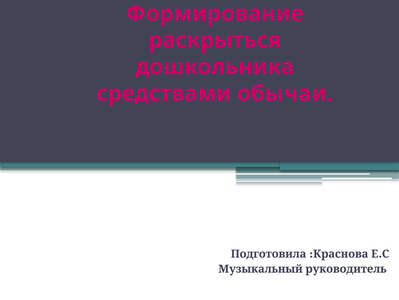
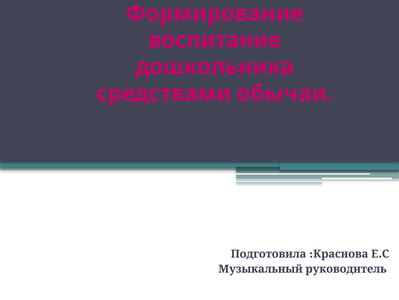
раскрыться: раскрыться -> воспитание
